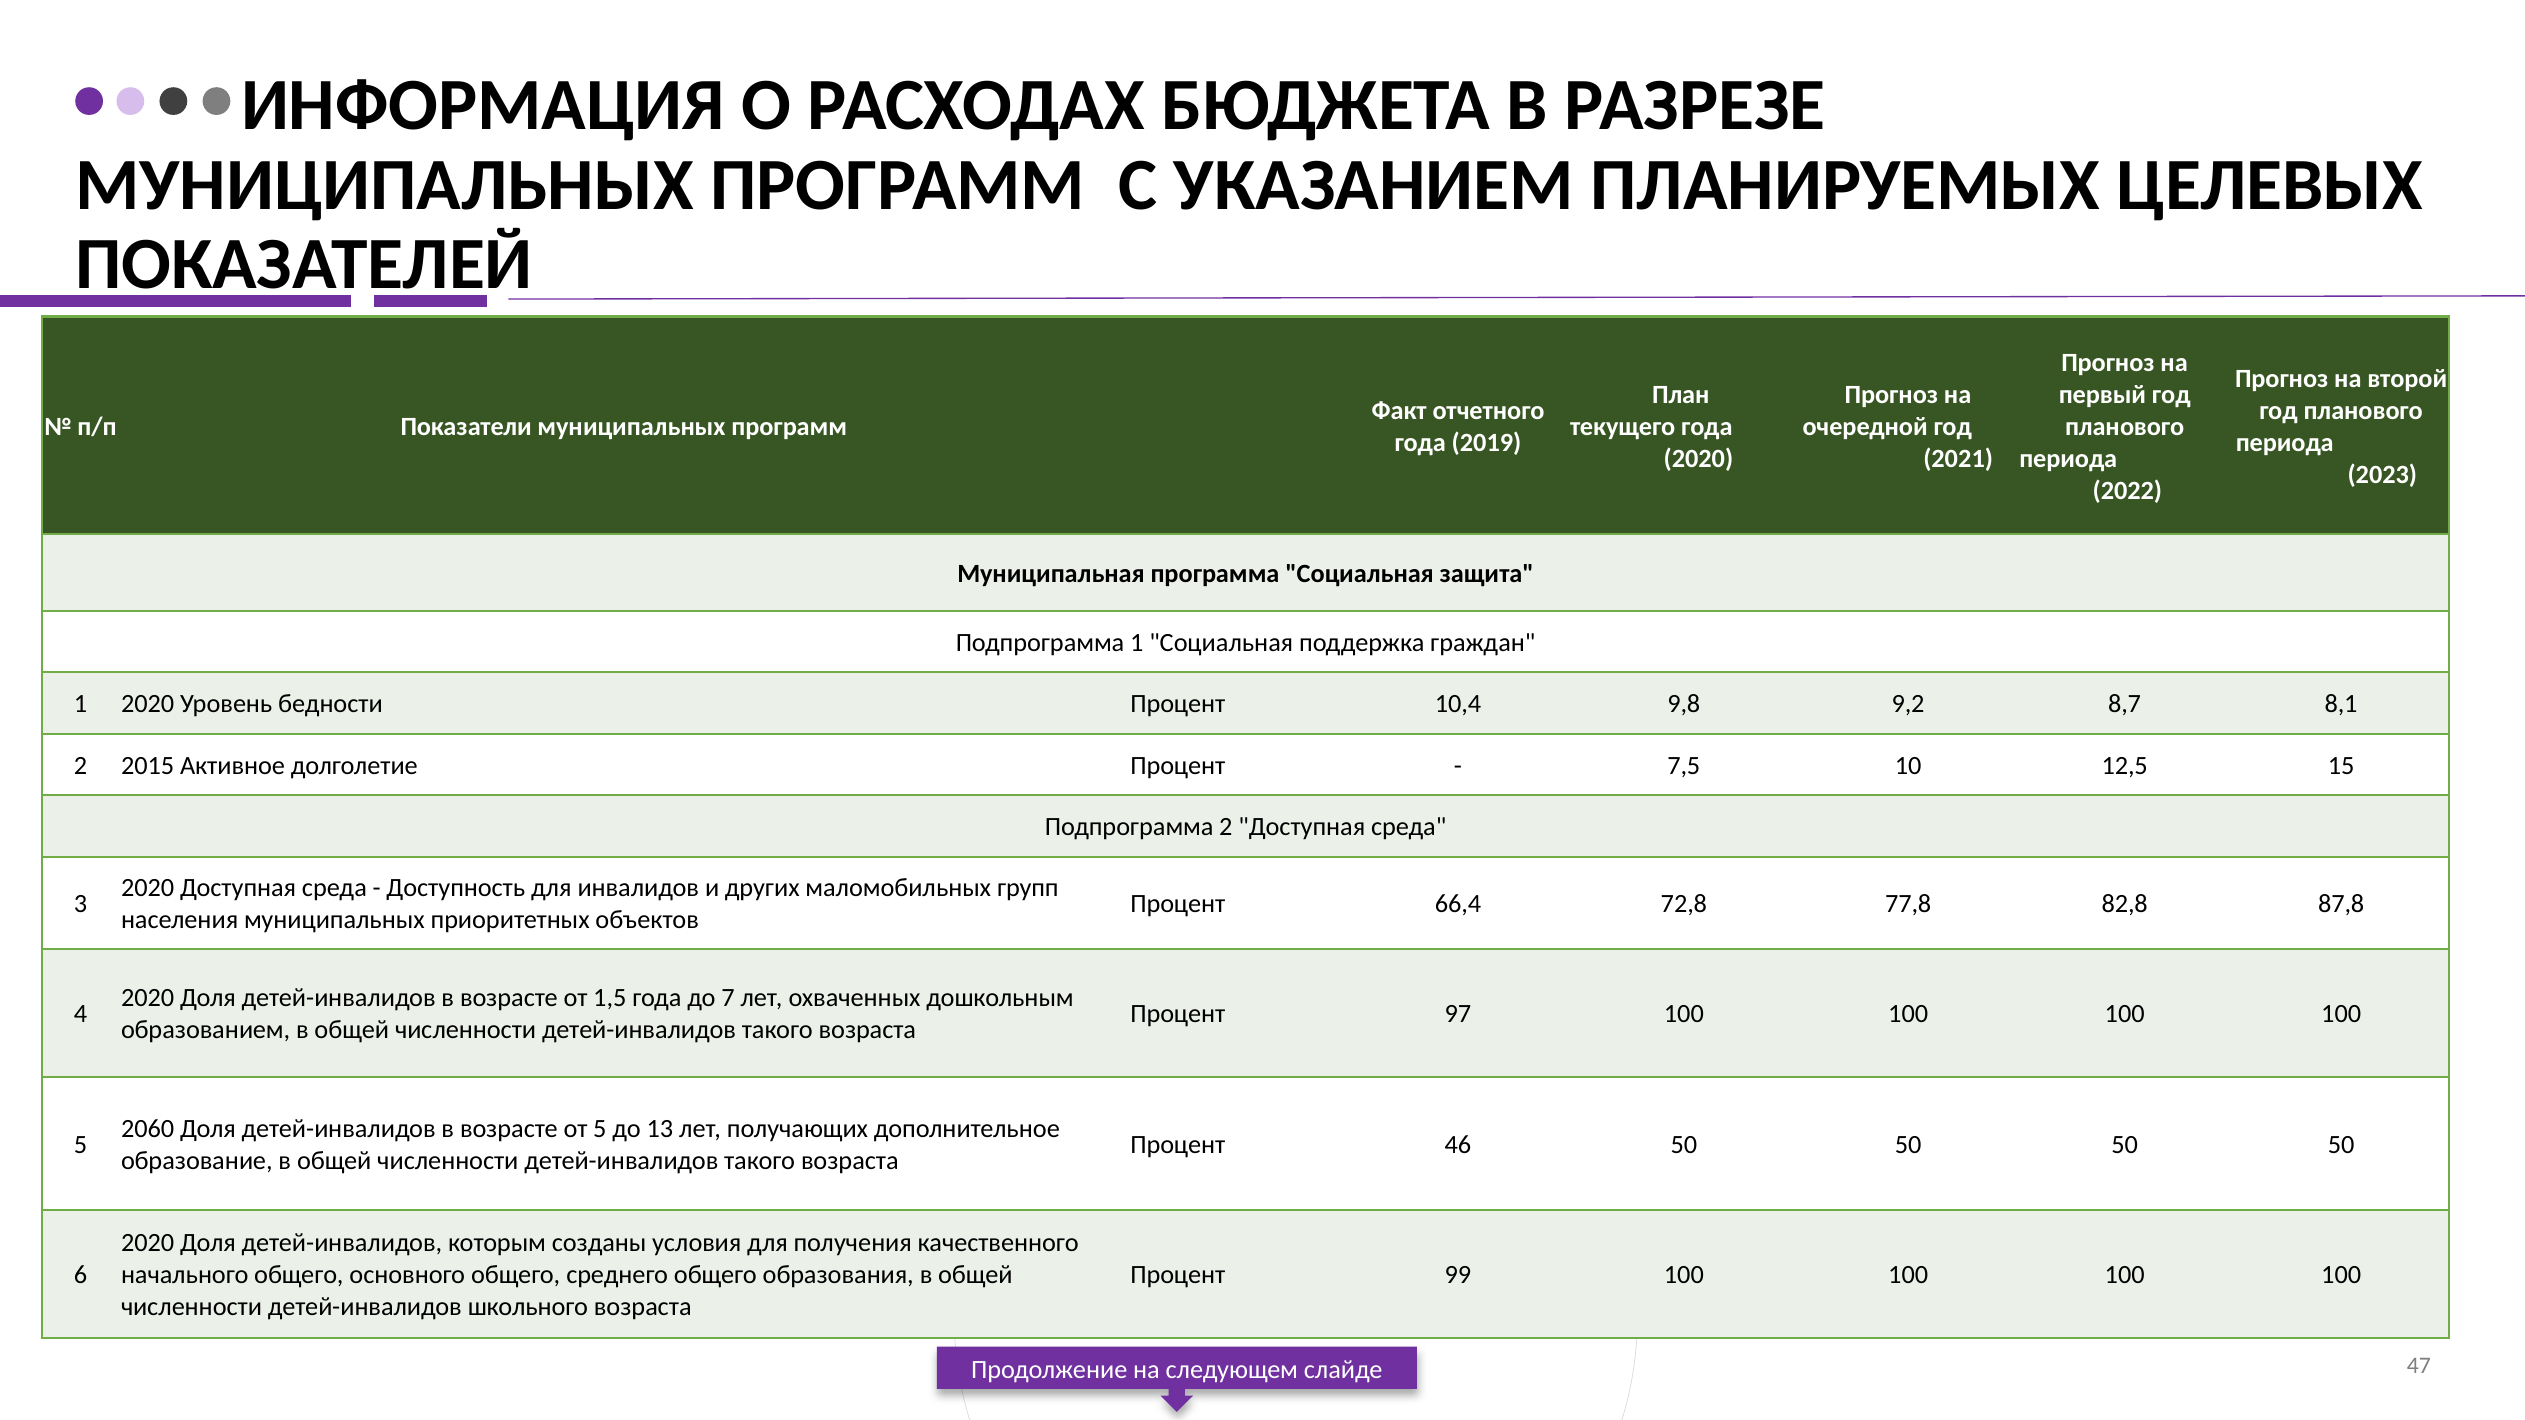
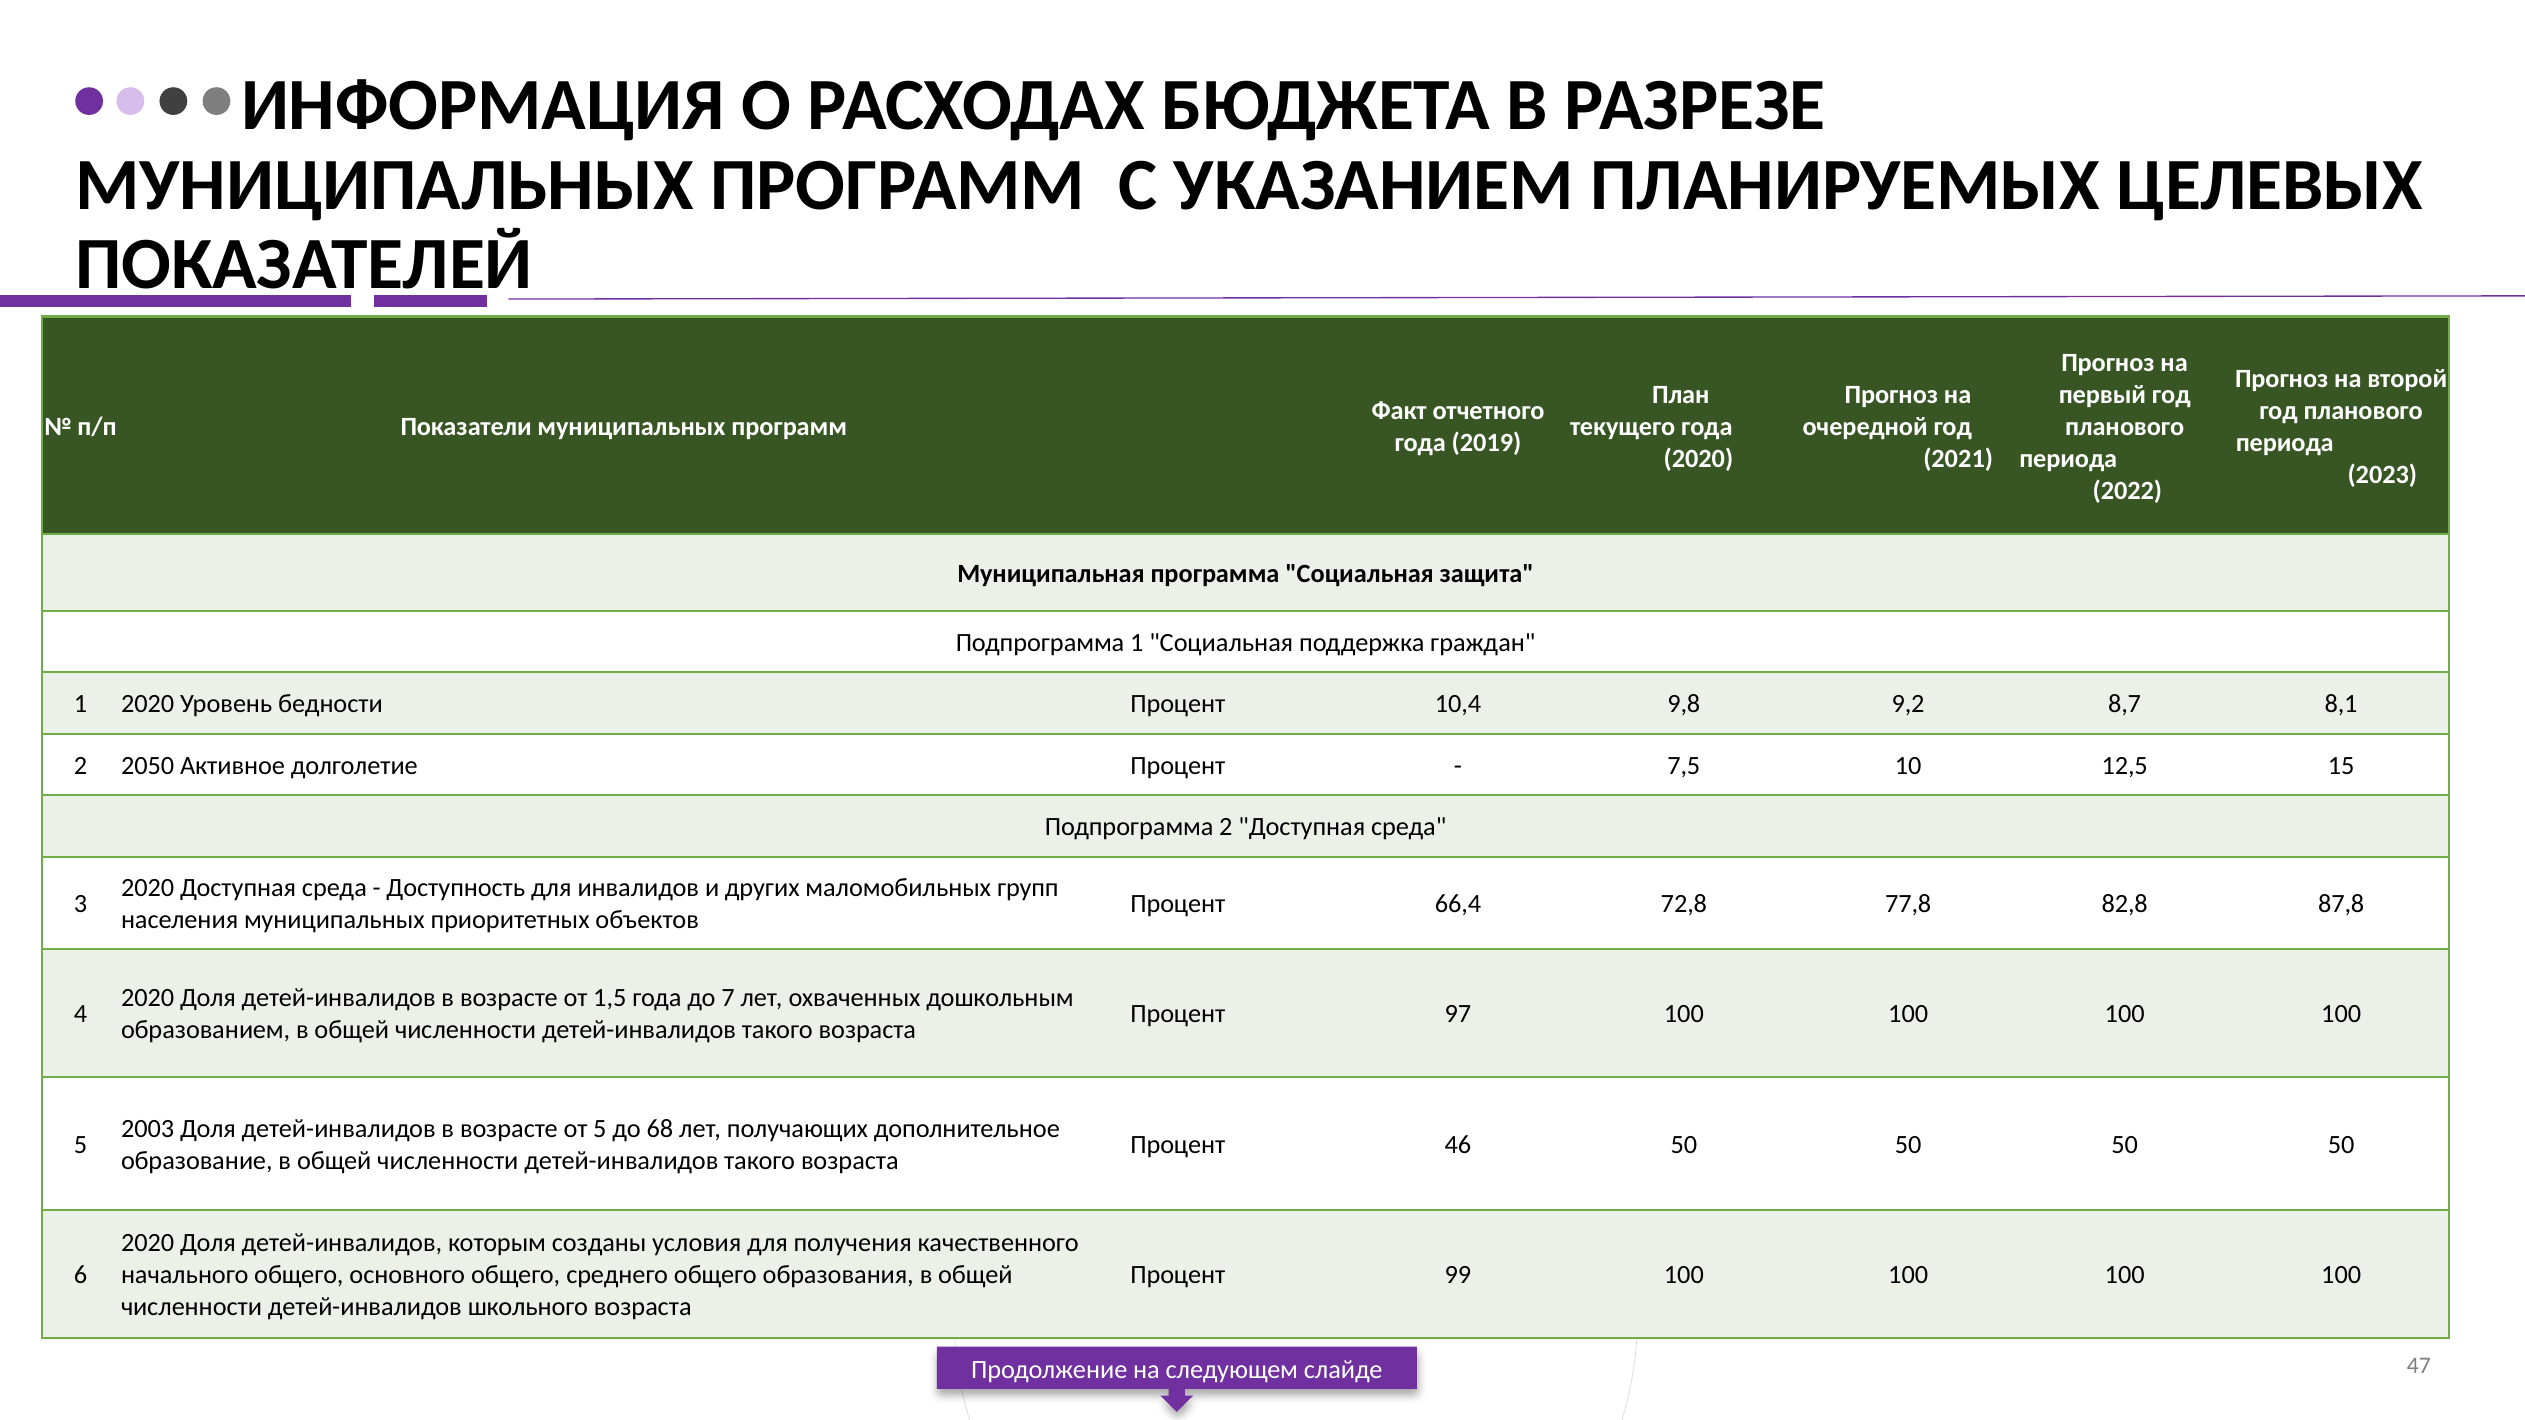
2015: 2015 -> 2050
2060: 2060 -> 2003
13: 13 -> 68
